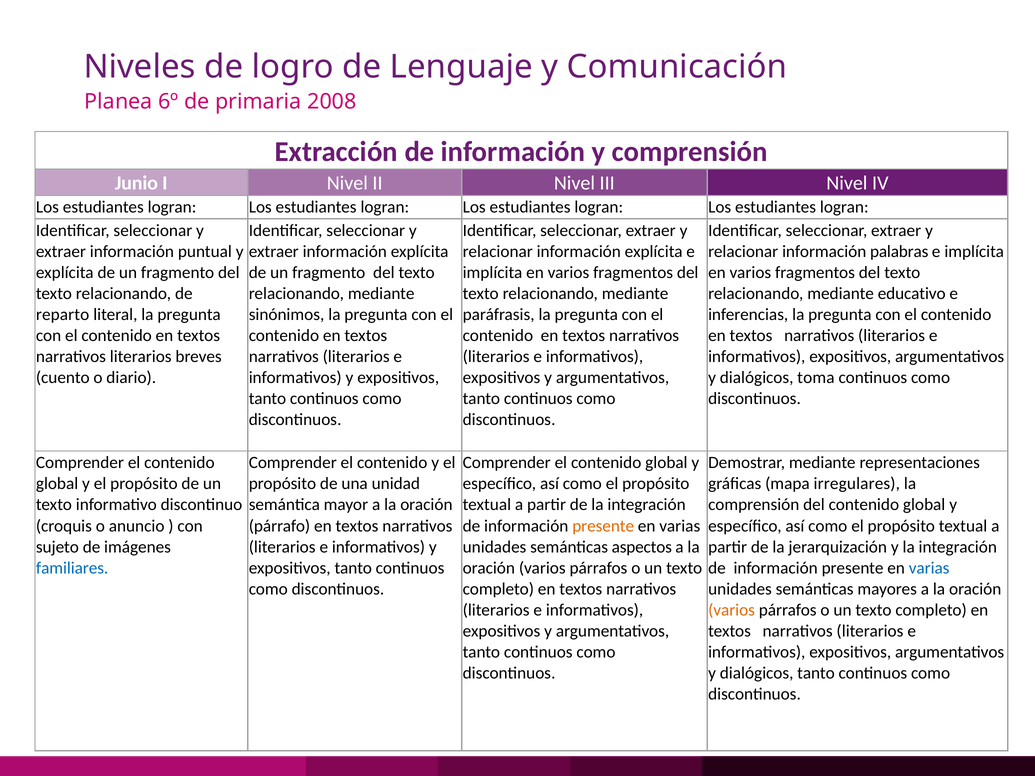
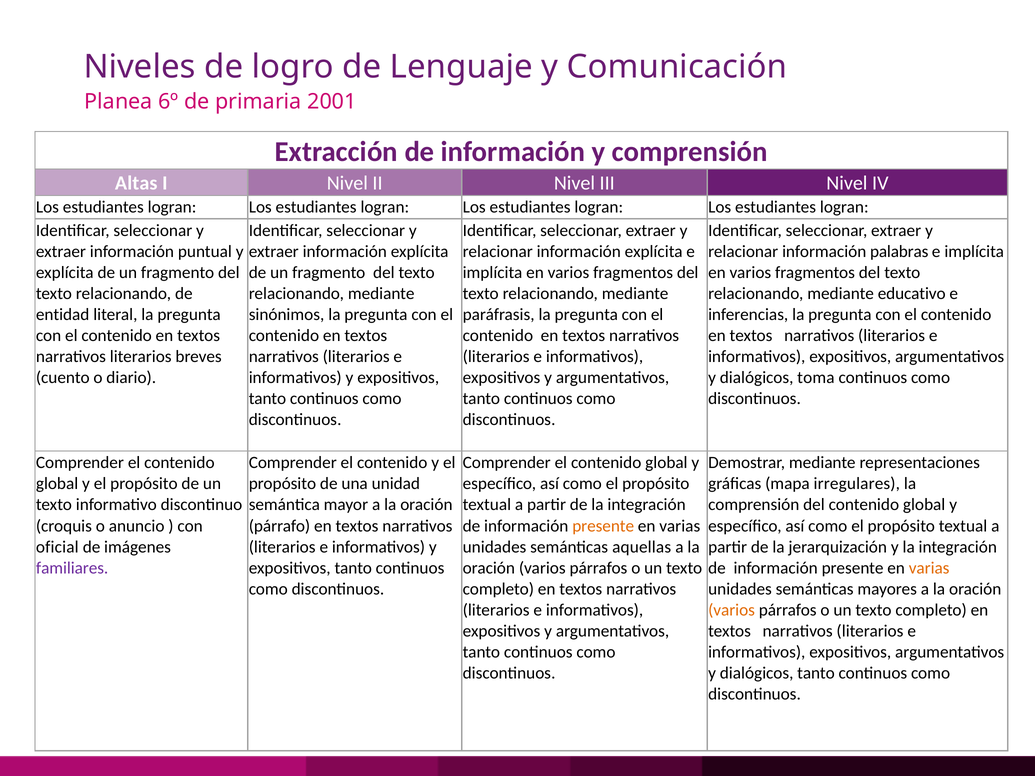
2008: 2008 -> 2001
Junio: Junio -> Altas
reparto: reparto -> entidad
sujeto: sujeto -> oficial
aspectos: aspectos -> aquellas
familiares colour: blue -> purple
varias at (929, 568) colour: blue -> orange
